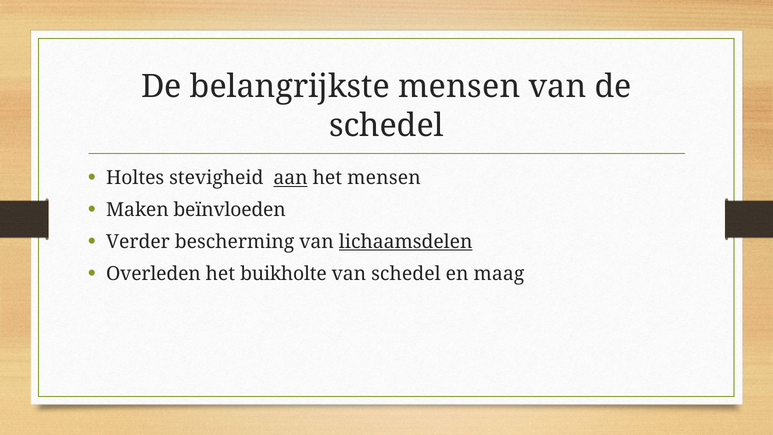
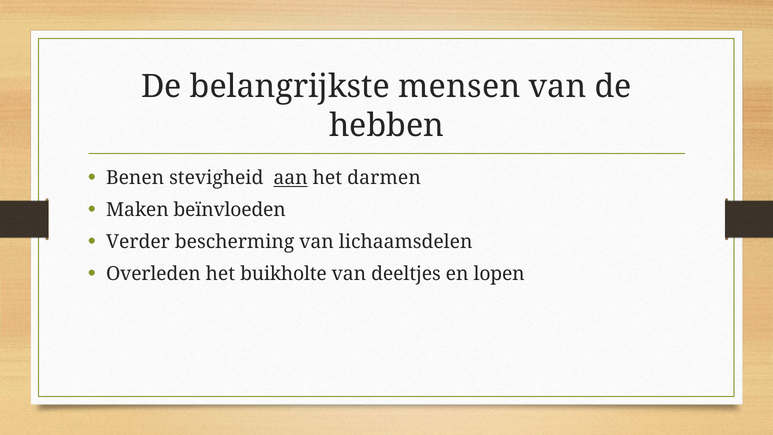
schedel at (386, 125): schedel -> hebben
Holtes: Holtes -> Benen
het mensen: mensen -> darmen
lichaamsdelen underline: present -> none
van schedel: schedel -> deeltjes
maag: maag -> lopen
